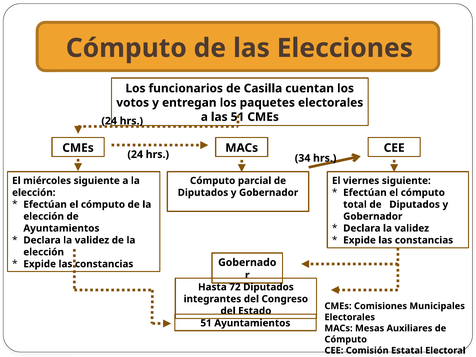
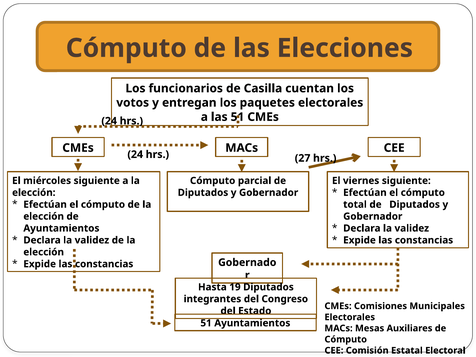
34: 34 -> 27
72: 72 -> 19
